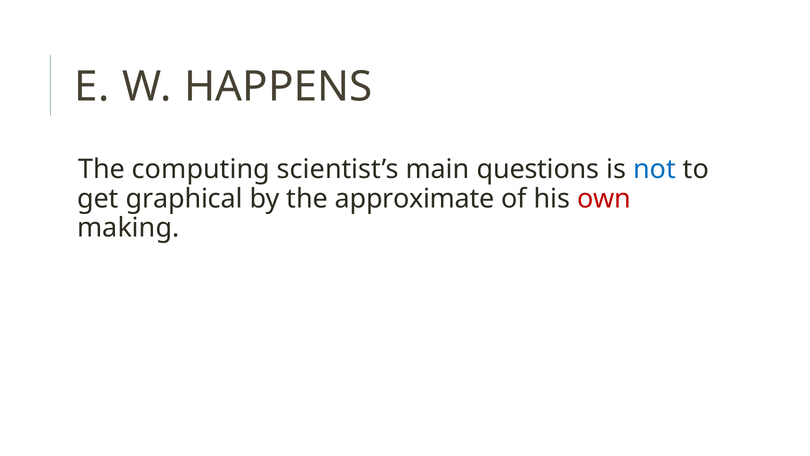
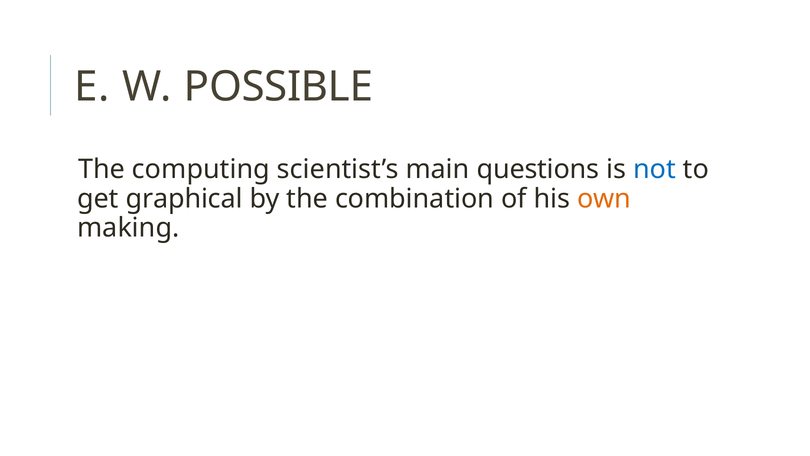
HAPPENS: HAPPENS -> POSSIBLE
approximate: approximate -> combination
own colour: red -> orange
